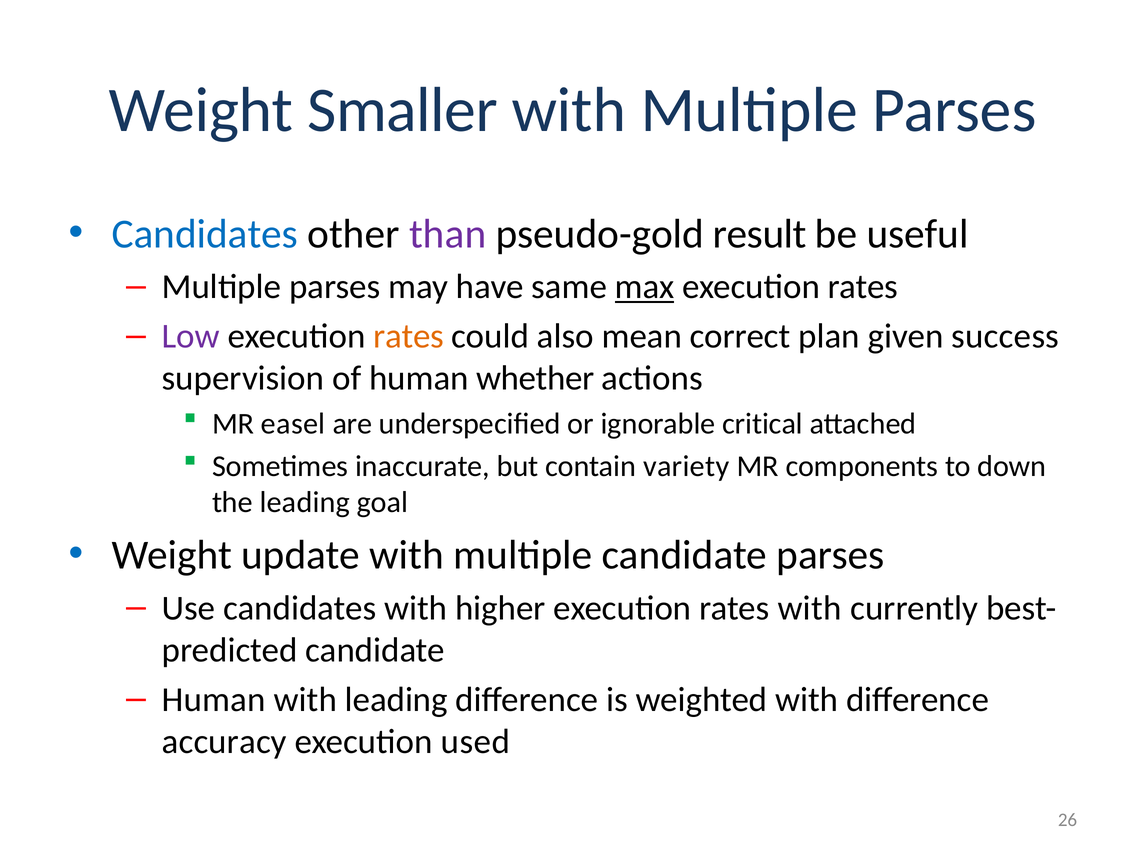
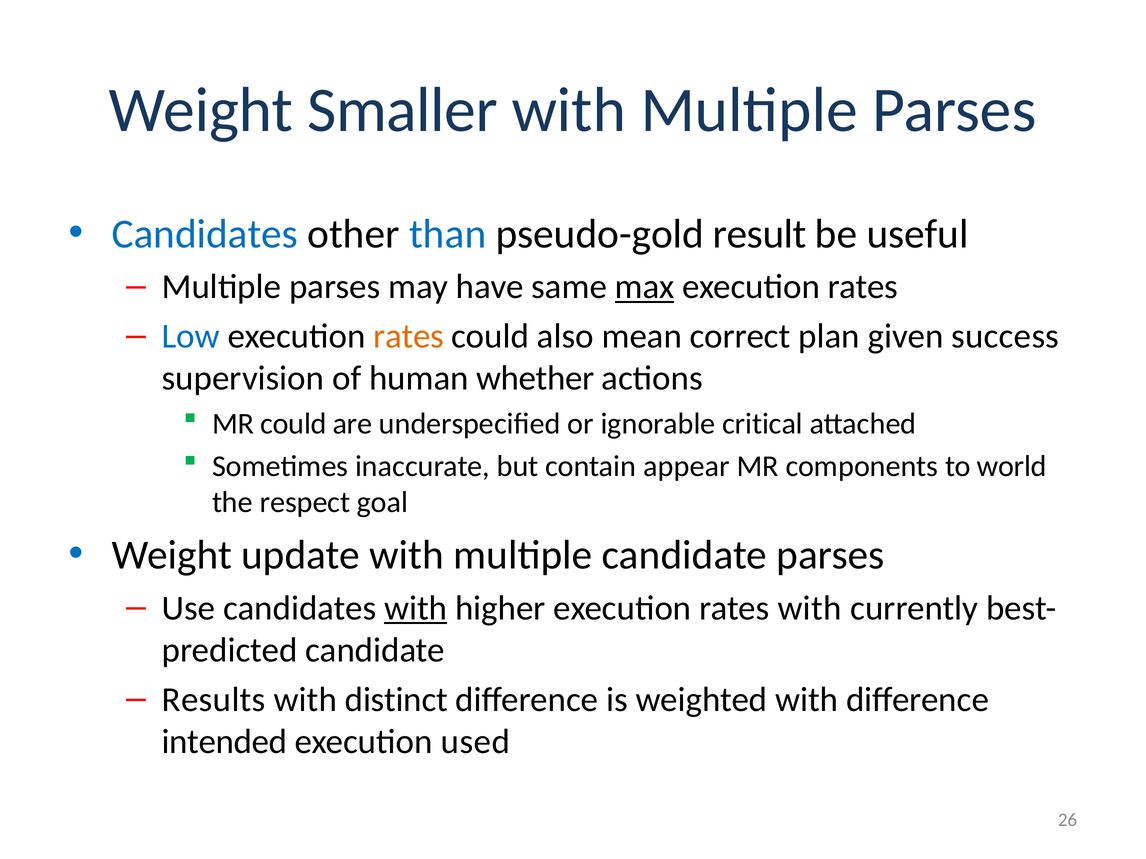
than colour: purple -> blue
Low colour: purple -> blue
MR easel: easel -> could
variety: variety -> appear
down: down -> world
the leading: leading -> respect
with at (416, 608) underline: none -> present
Human at (214, 700): Human -> Results
with leading: leading -> distinct
accuracy: accuracy -> intended
